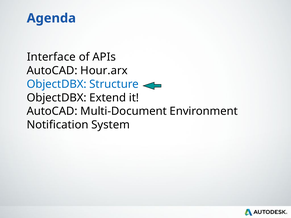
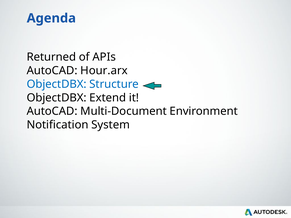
Interface: Interface -> Returned
